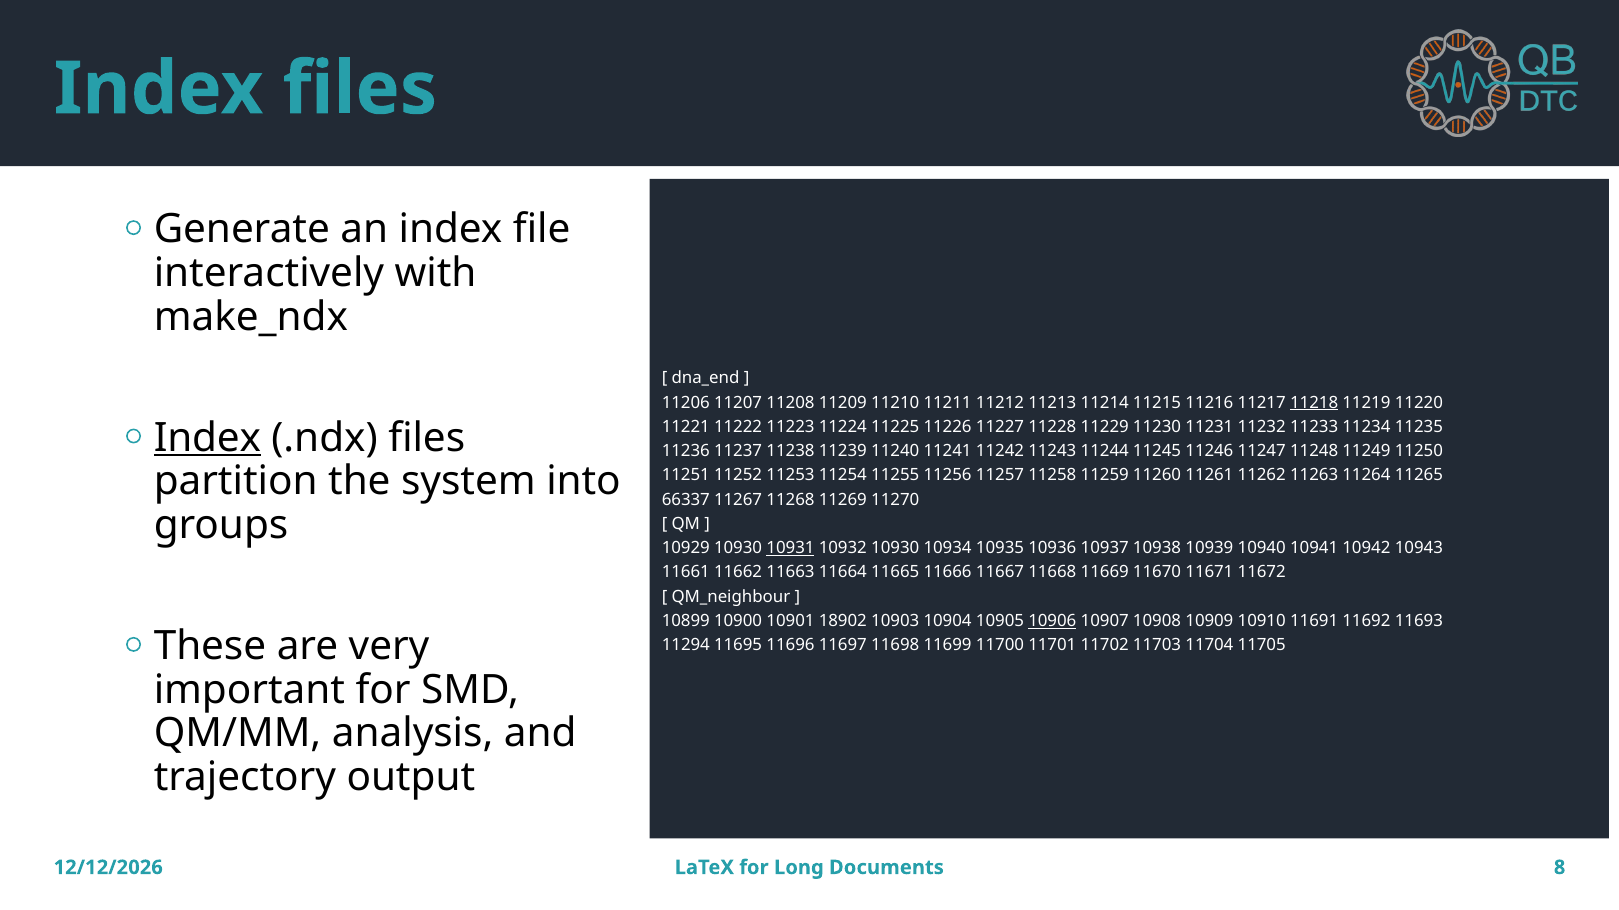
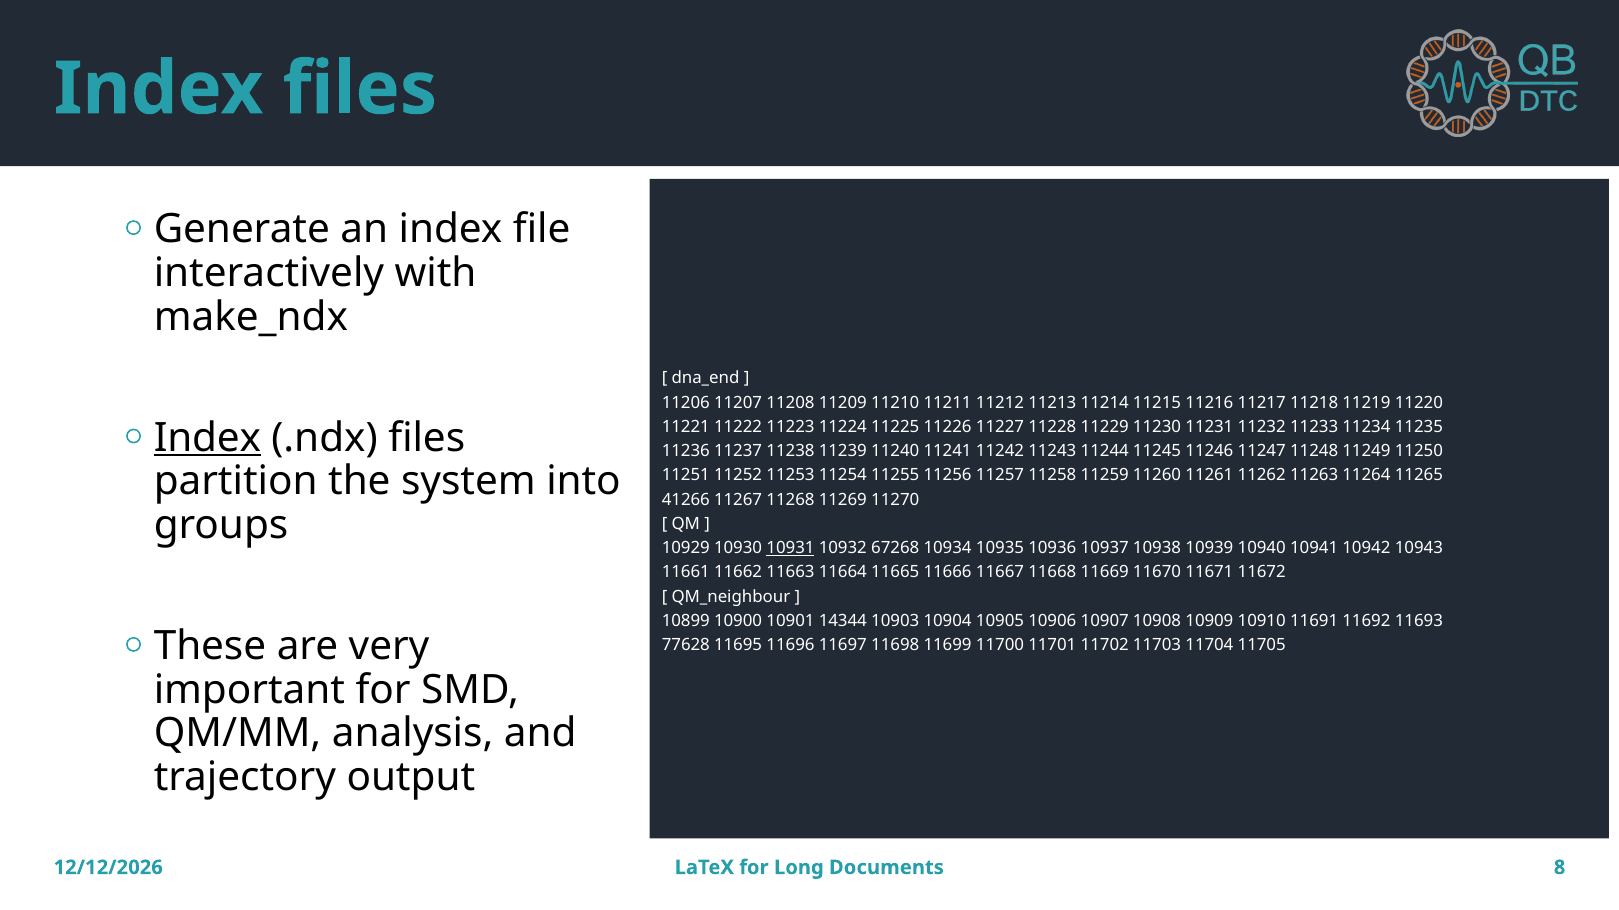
11218 underline: present -> none
66337: 66337 -> 41266
10932 10930: 10930 -> 67268
18902: 18902 -> 14344
10906 underline: present -> none
11294: 11294 -> 77628
